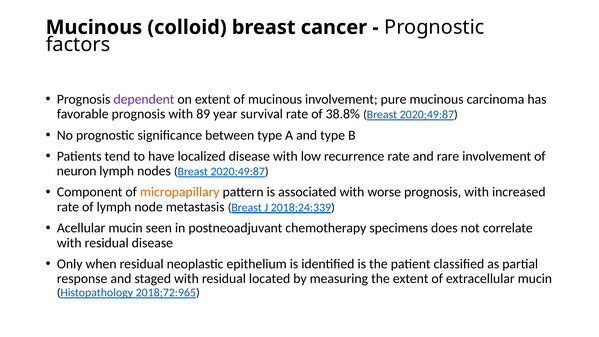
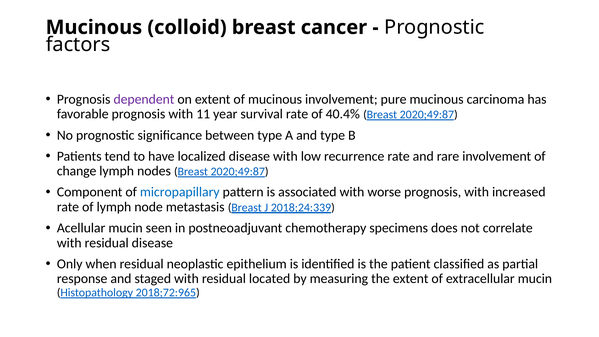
89: 89 -> 11
38.8%: 38.8% -> 40.4%
neuron: neuron -> change
micropapillary colour: orange -> blue
